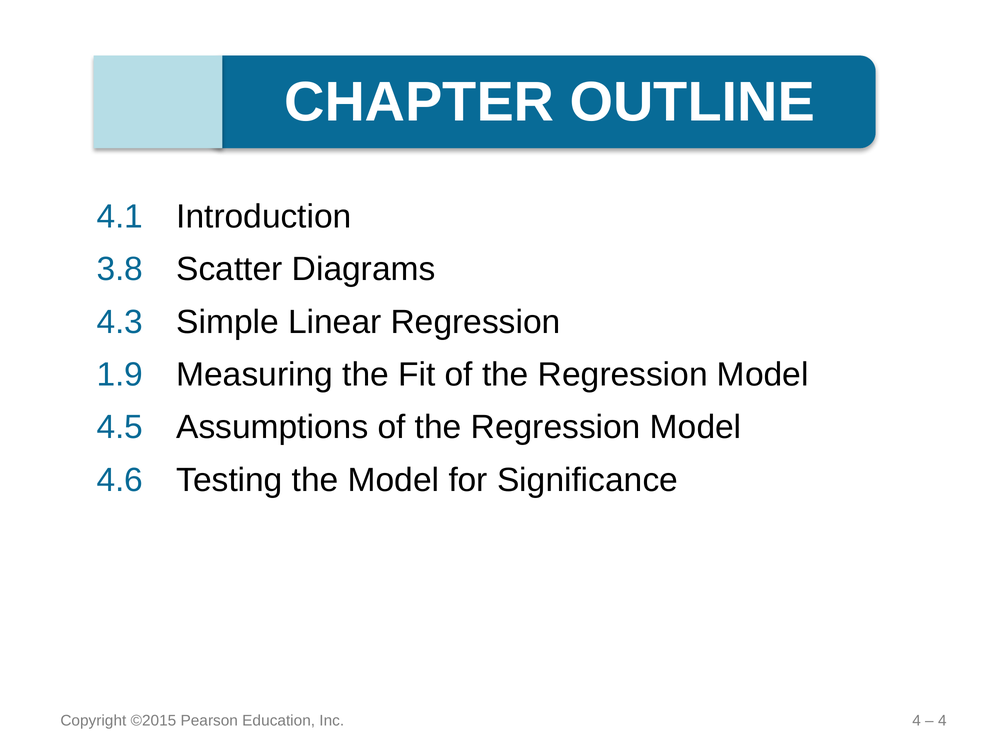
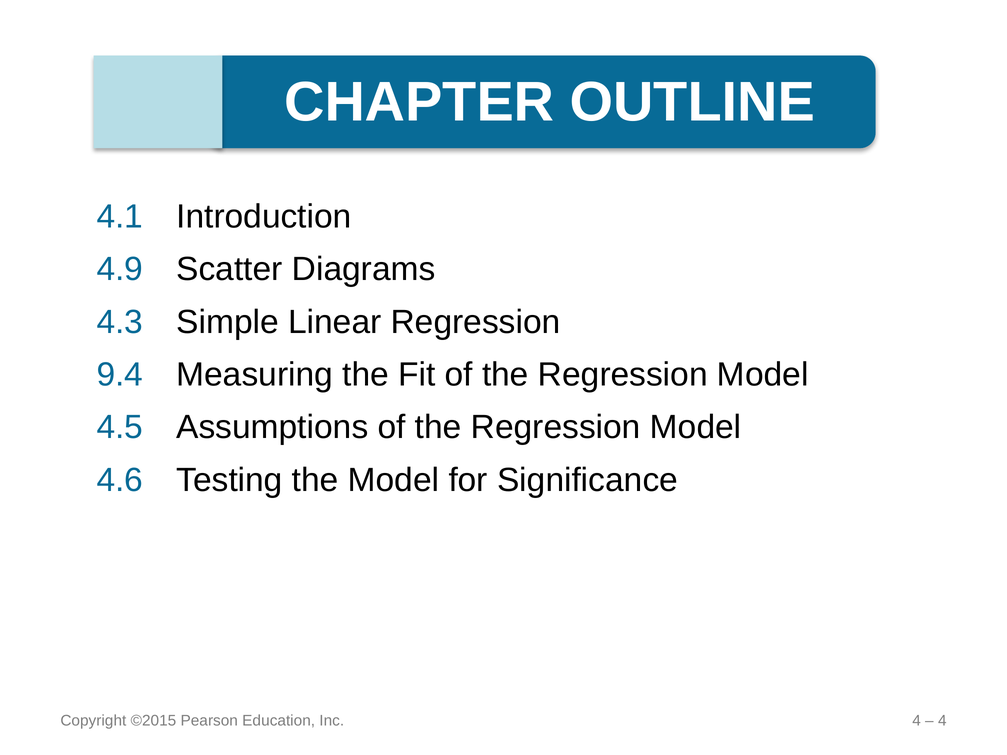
3.8: 3.8 -> 4.9
1.9: 1.9 -> 9.4
